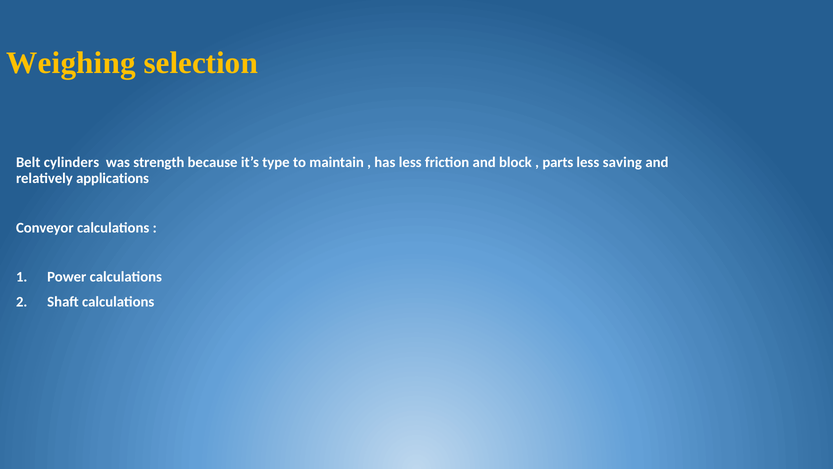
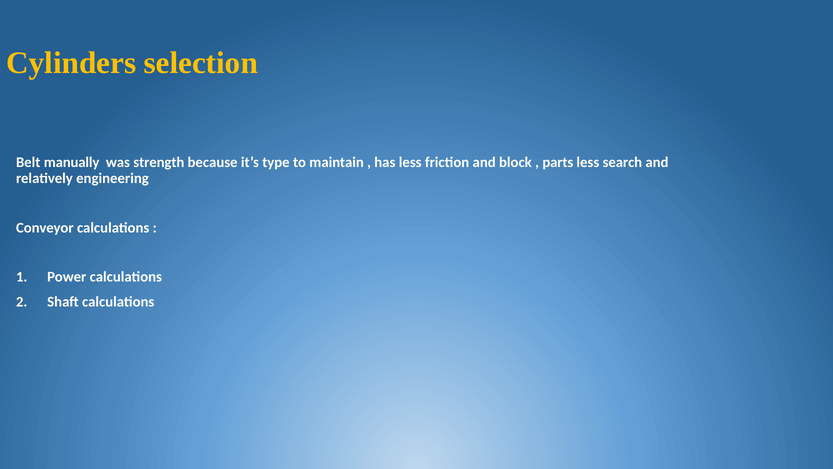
Weighing: Weighing -> Cylinders
cylinders: cylinders -> manually
saving: saving -> search
applications: applications -> engineering
